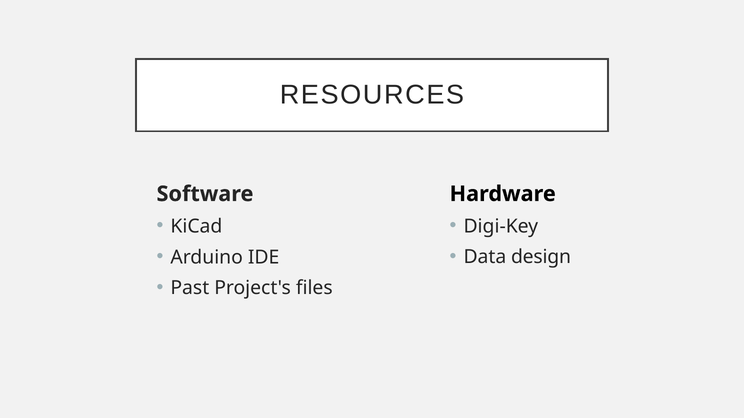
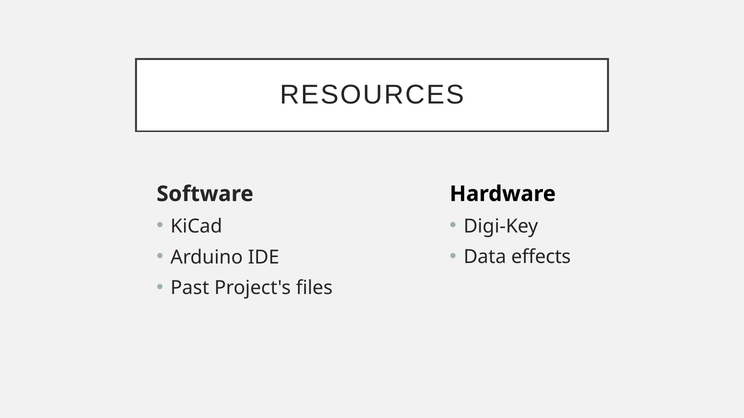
design: design -> effects
